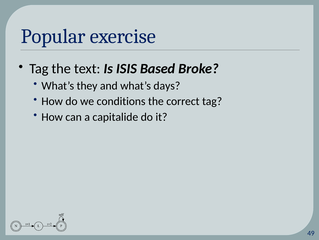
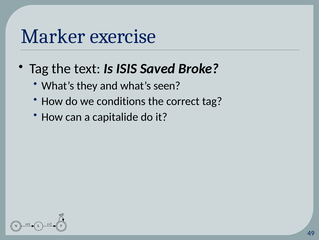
Popular: Popular -> Marker
Based: Based -> Saved
days: days -> seen
